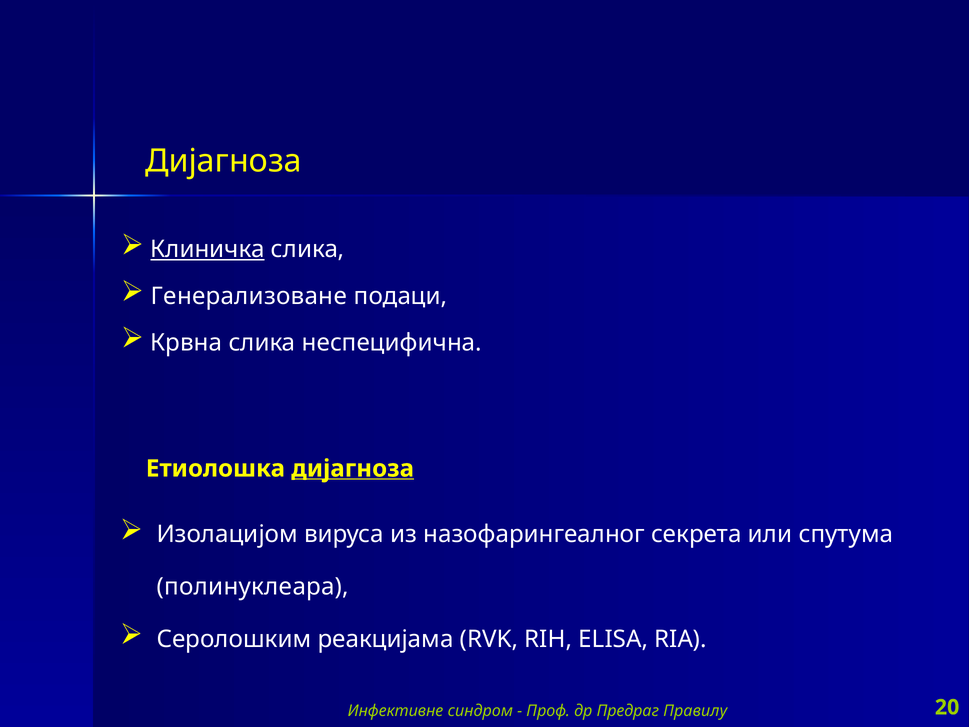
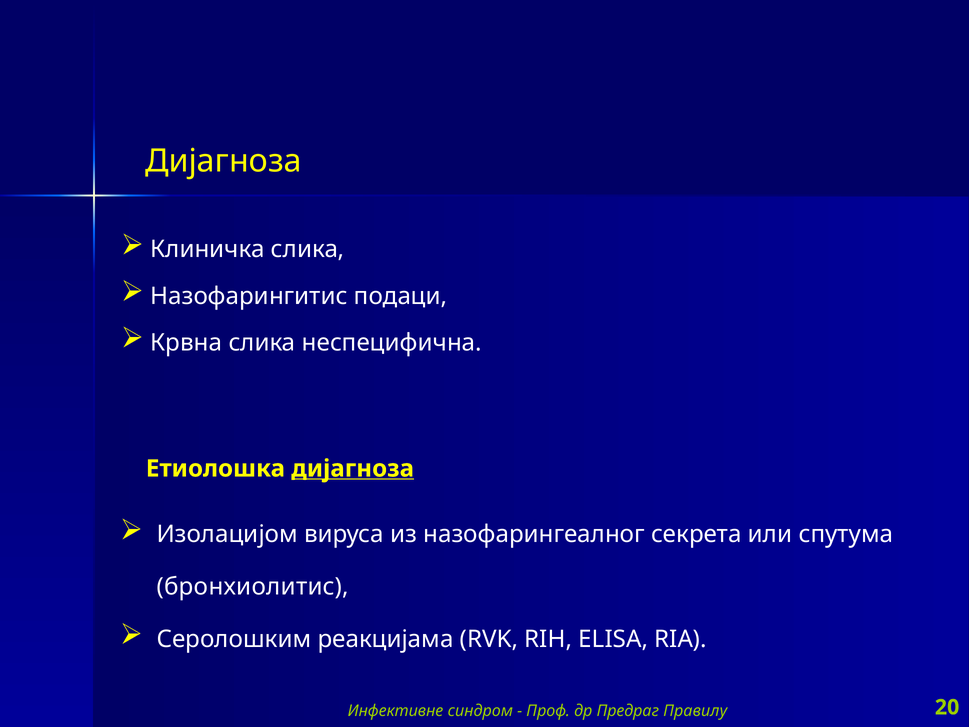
Клиничка underline: present -> none
Генерализоване: Генерализоване -> Назофарингитис
полинуклеара: полинуклеара -> бронхиолитис
